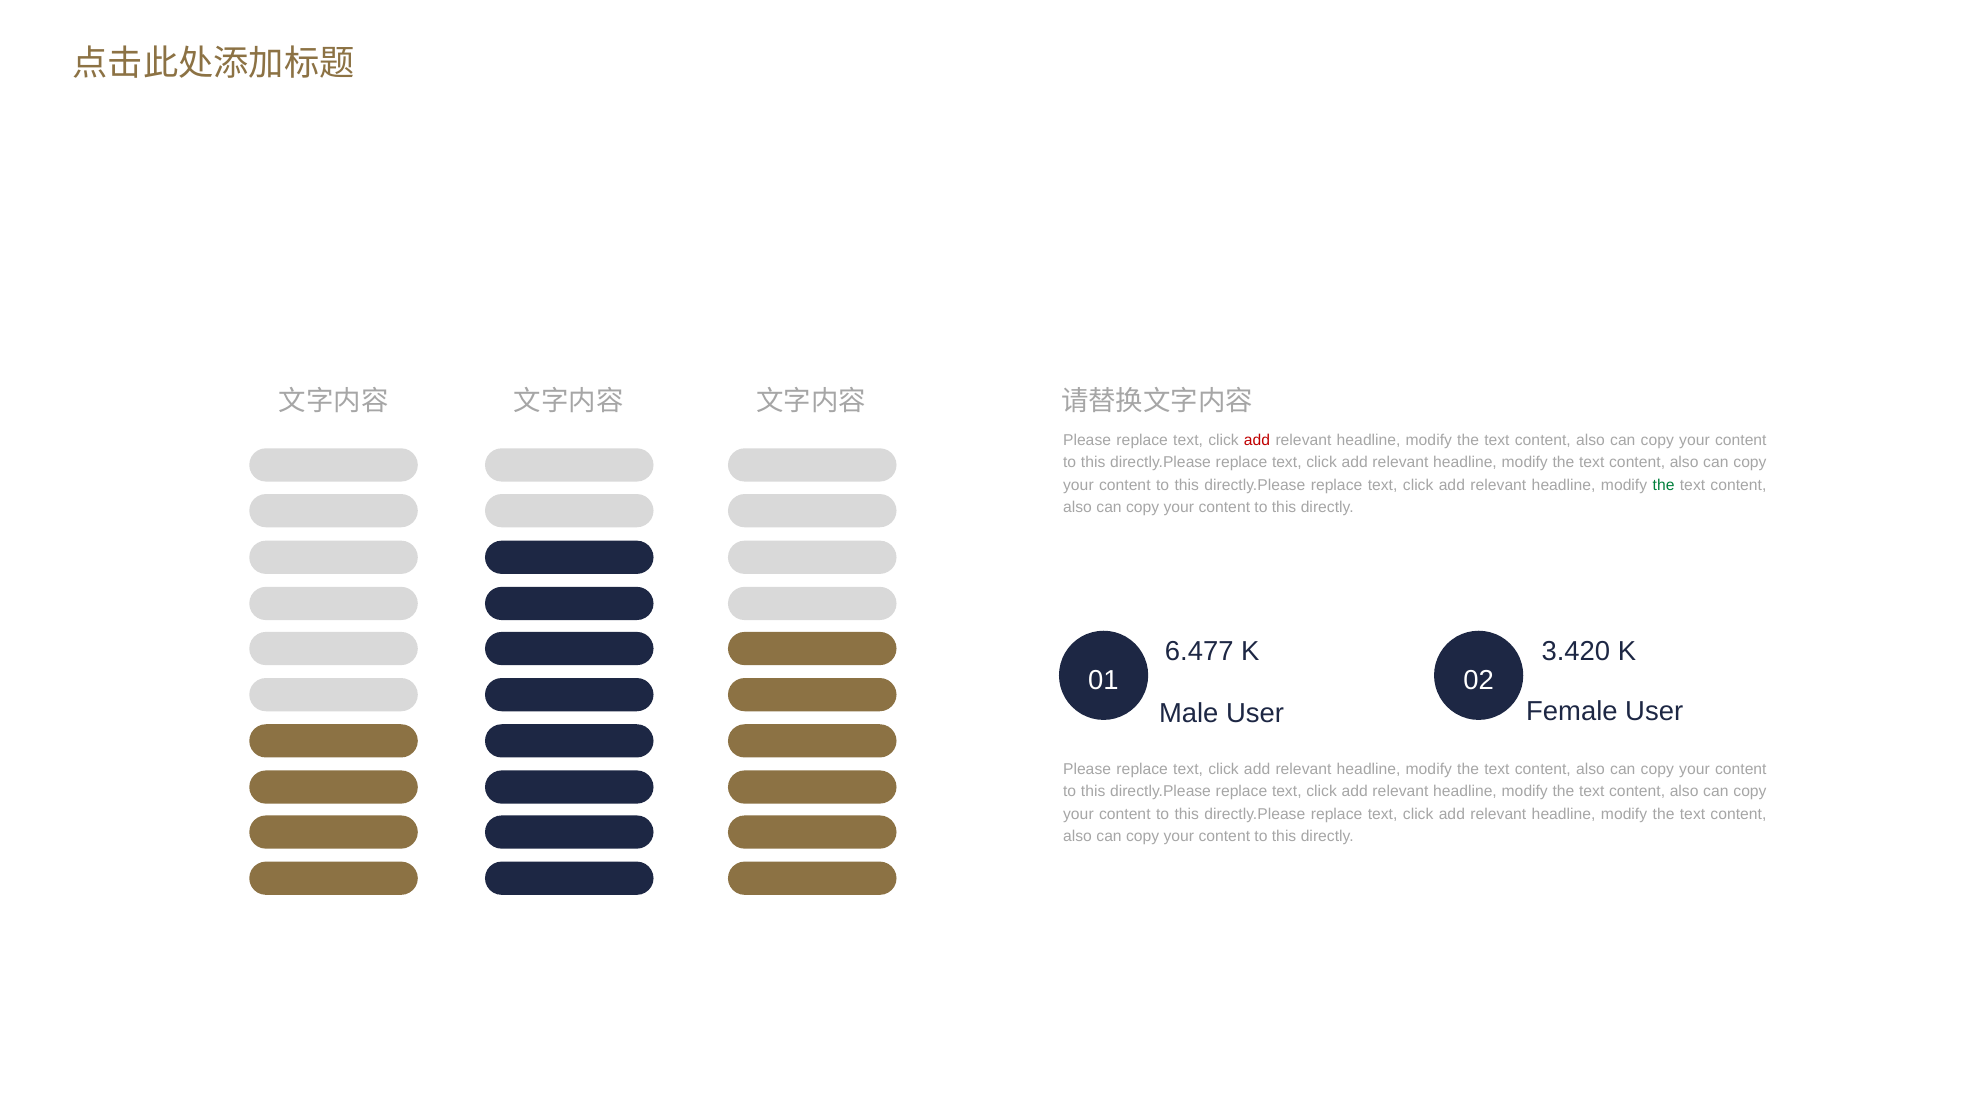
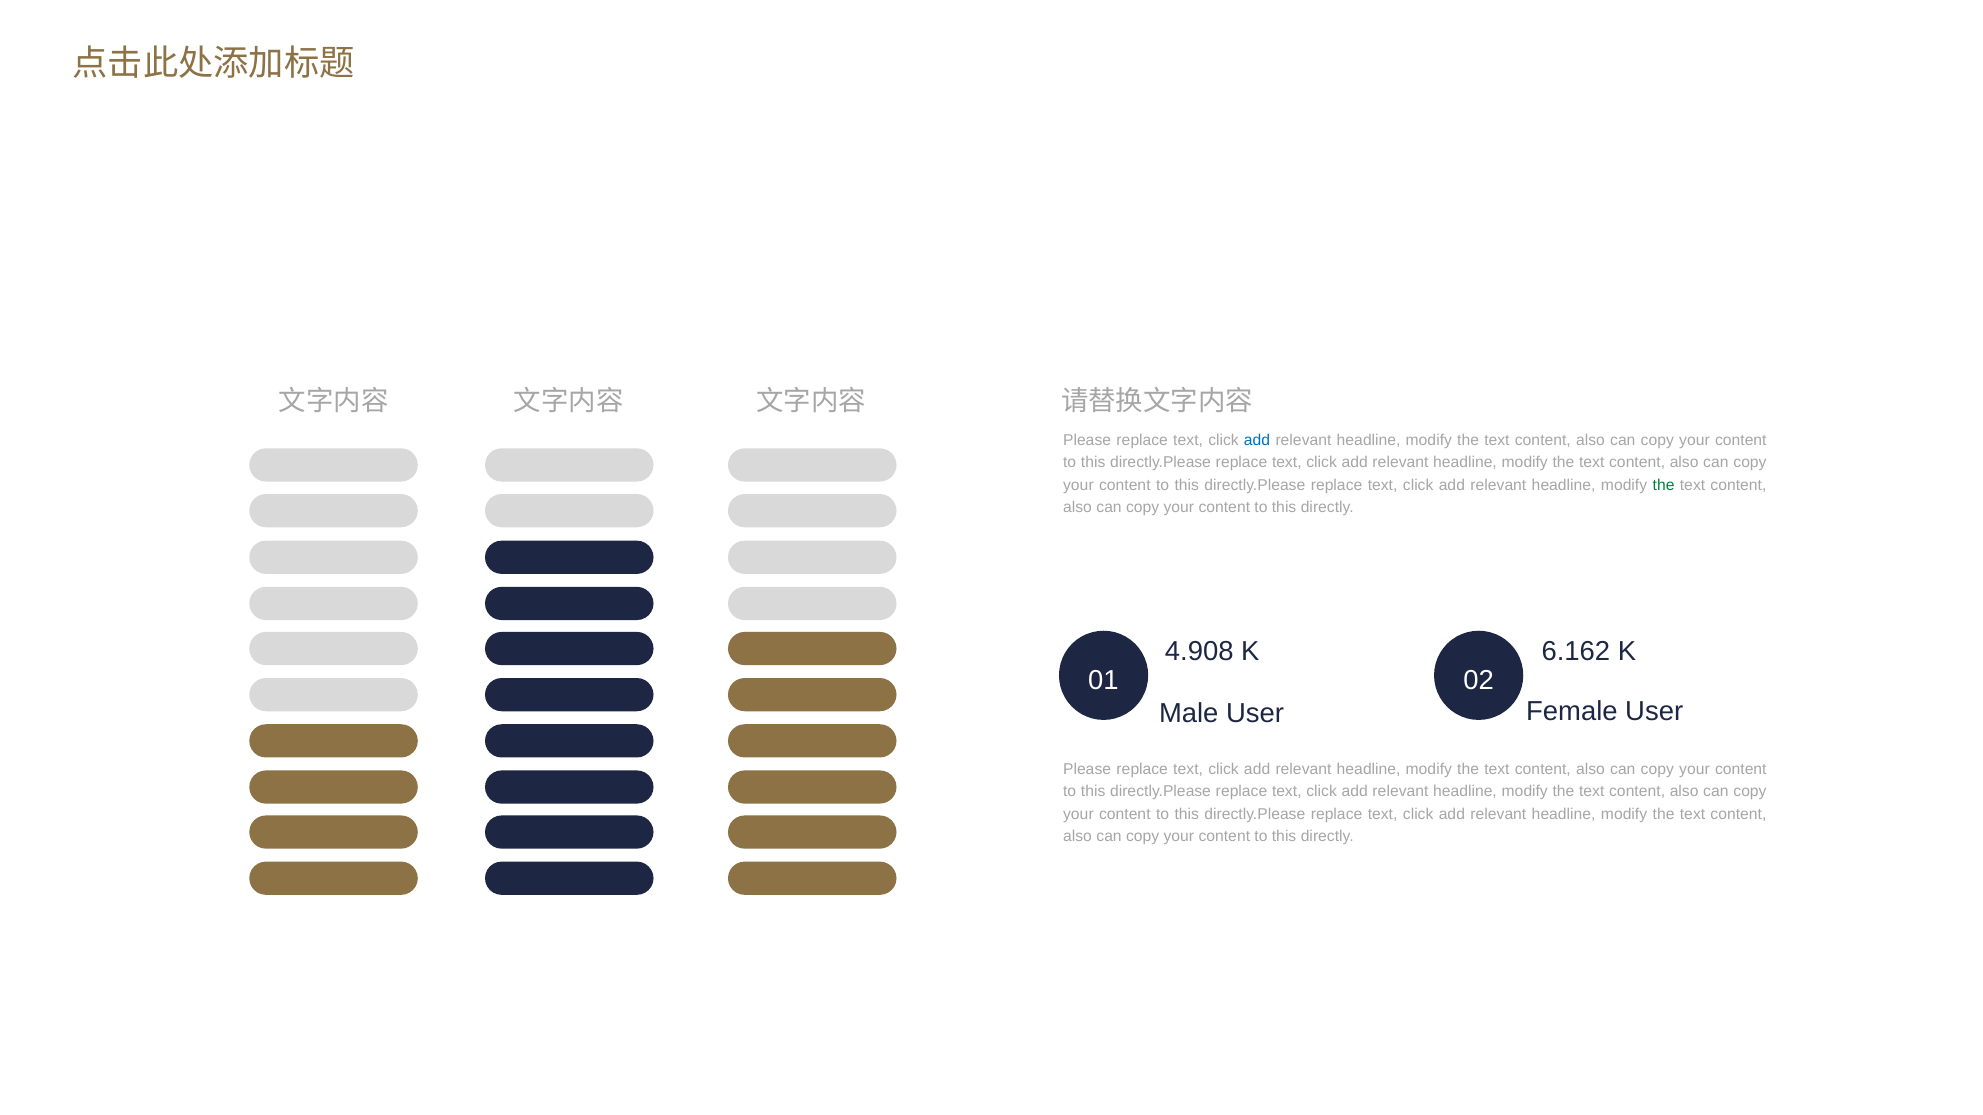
add at (1257, 440) colour: red -> blue
6.477: 6.477 -> 4.908
3.420: 3.420 -> 6.162
